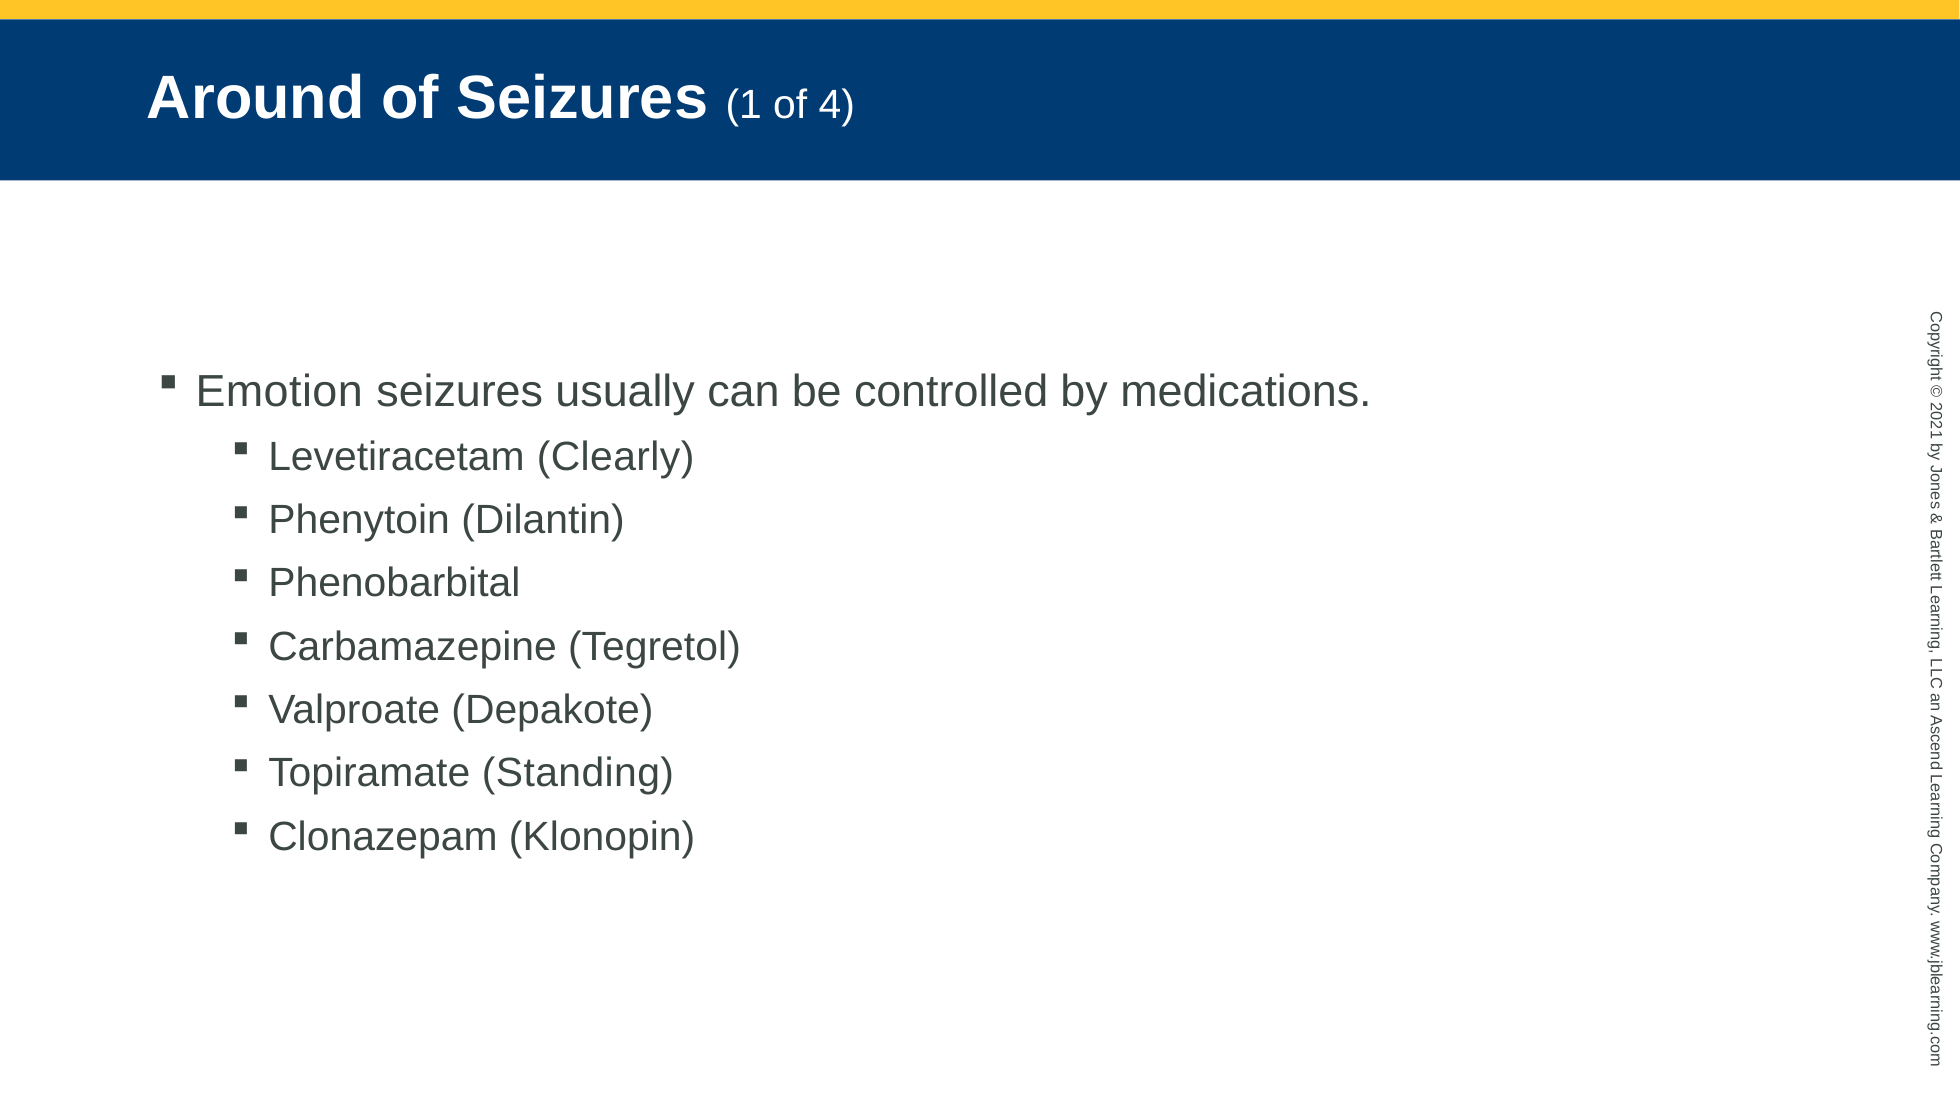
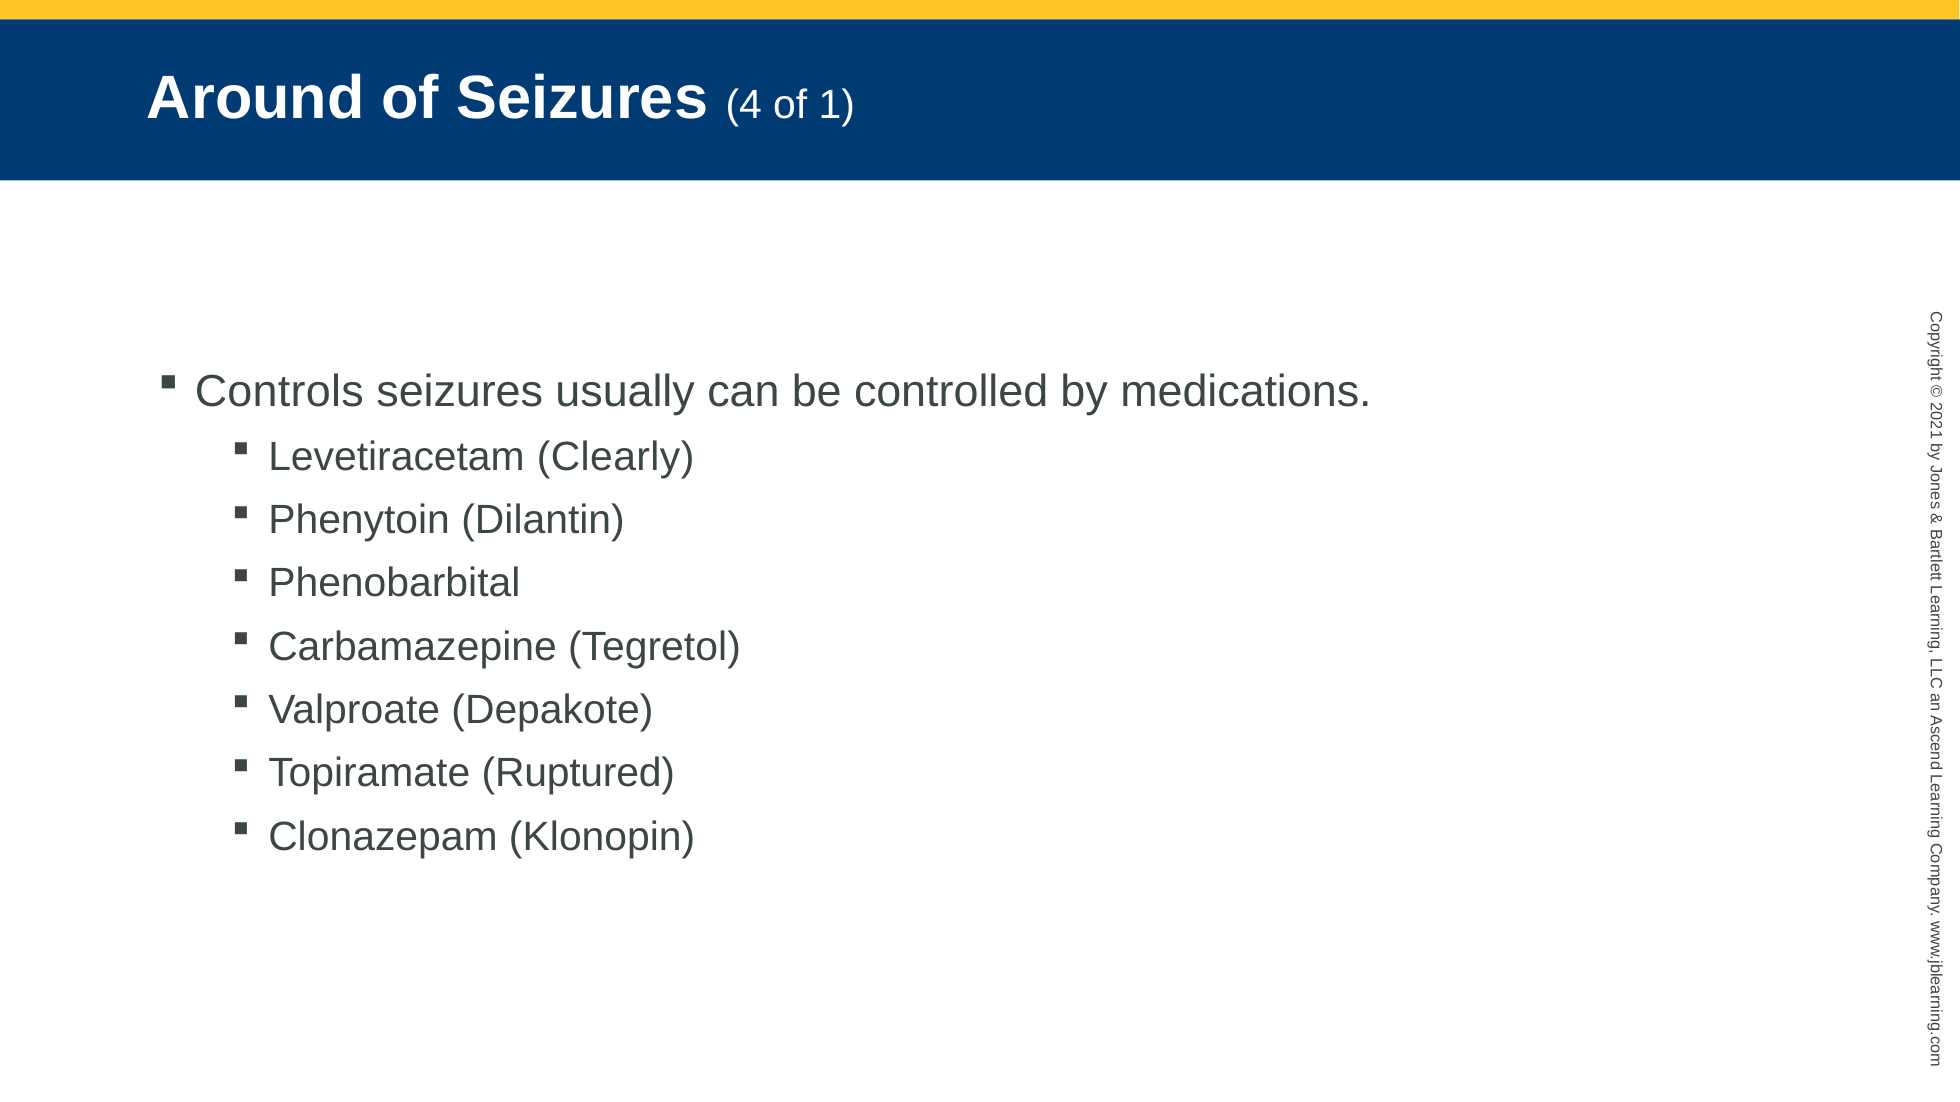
Seizures 1: 1 -> 4
of 4: 4 -> 1
Emotion: Emotion -> Controls
Standing: Standing -> Ruptured
